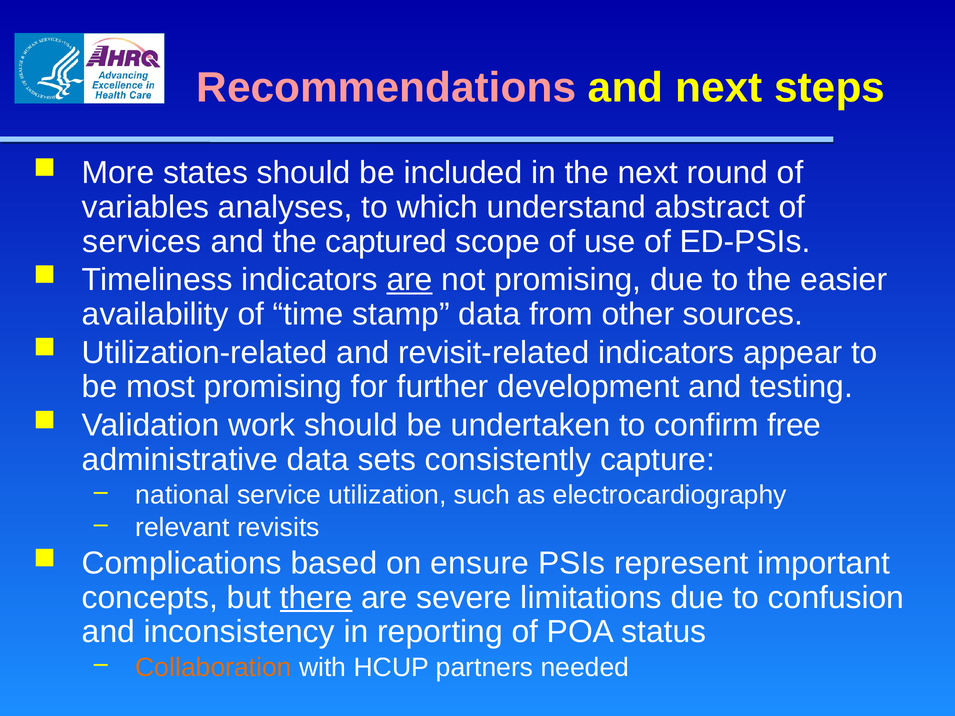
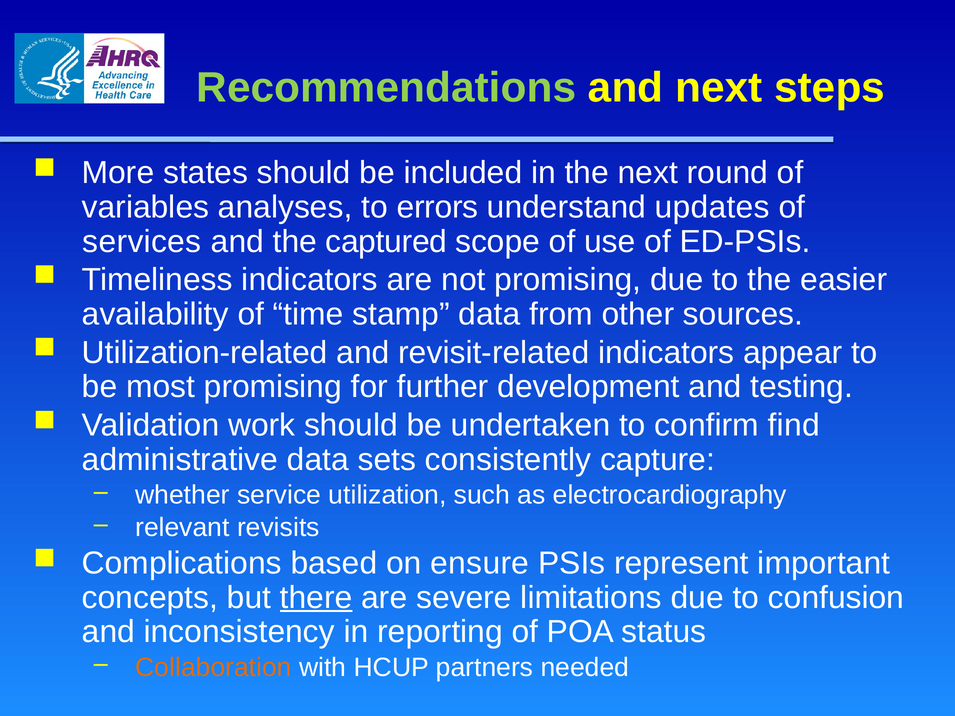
Recommendations colour: pink -> light green
which: which -> errors
abstract: abstract -> updates
are at (410, 280) underline: present -> none
free: free -> find
national: national -> whether
